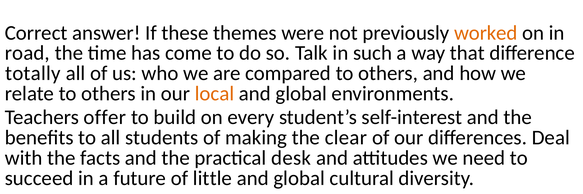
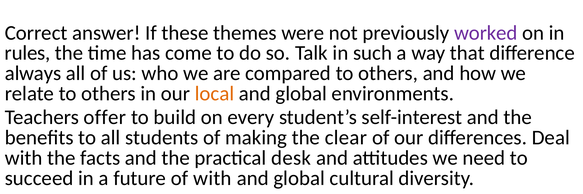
worked colour: orange -> purple
road: road -> rules
totally: totally -> always
of little: little -> with
